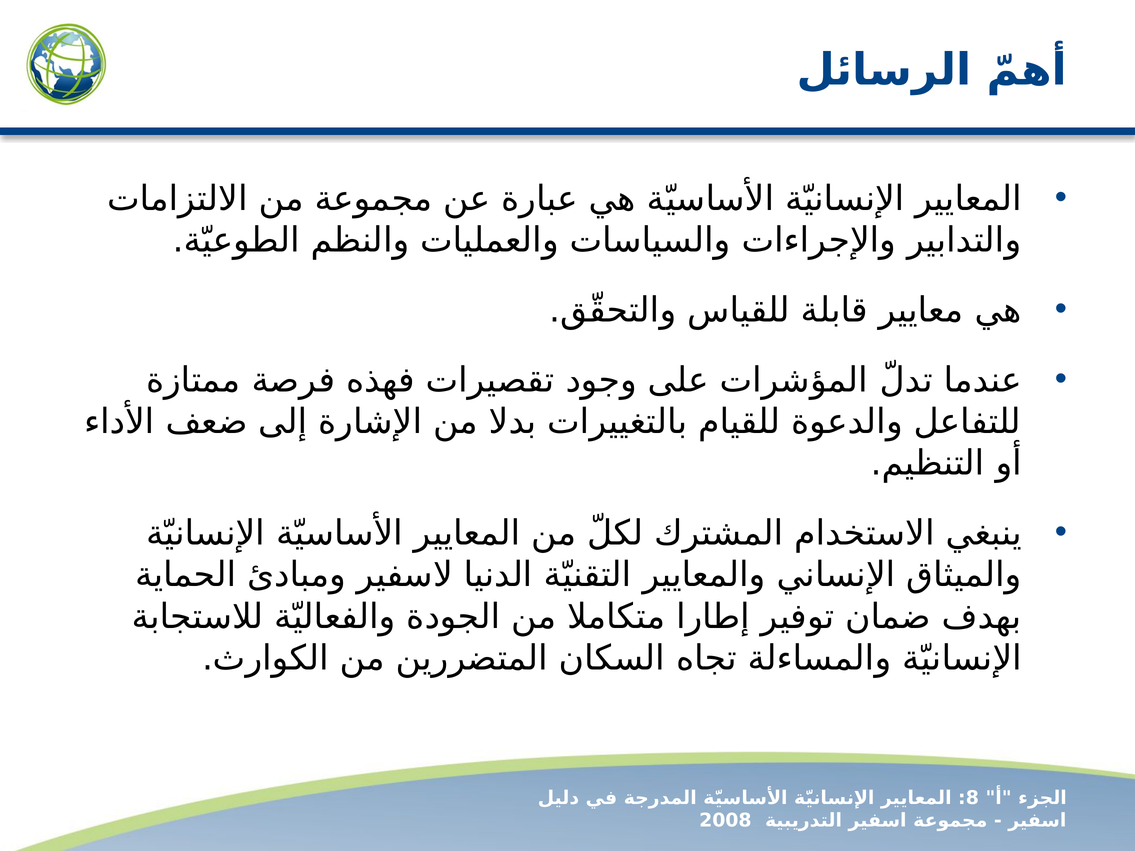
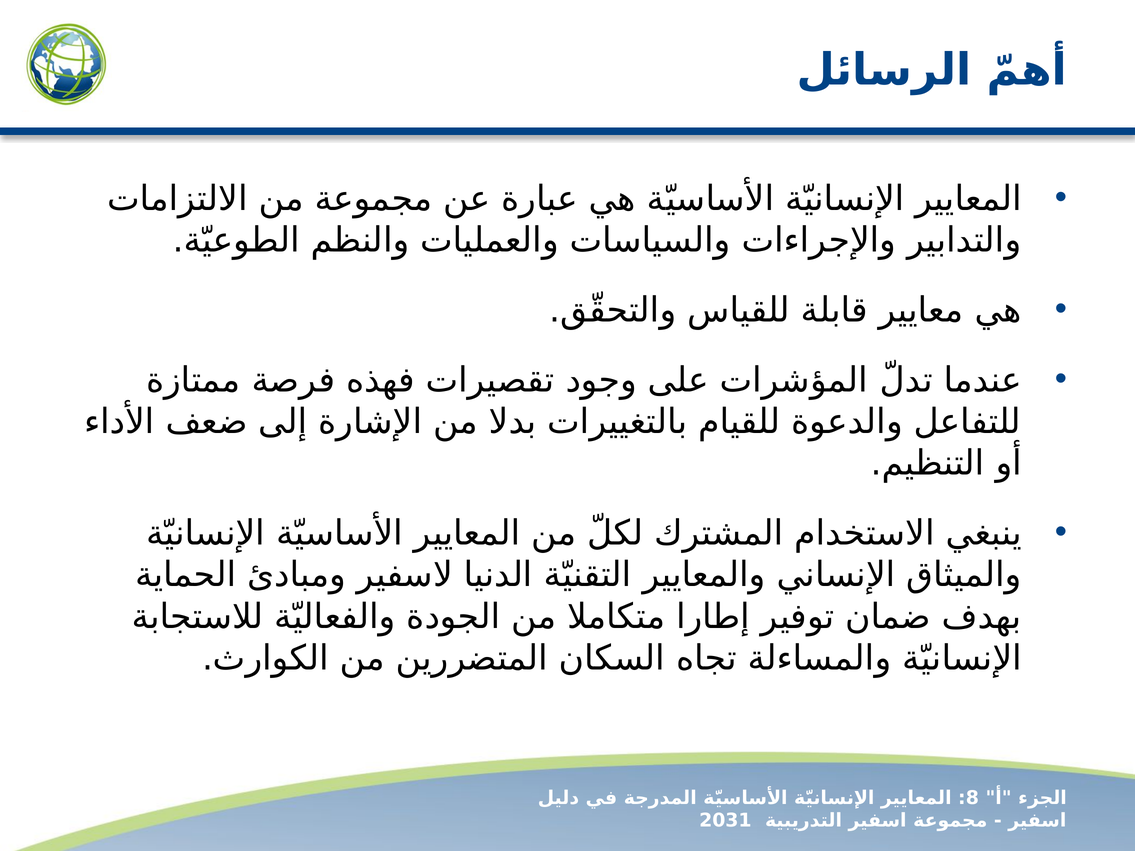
2008: 2008 -> 2031
